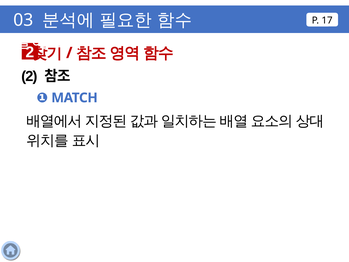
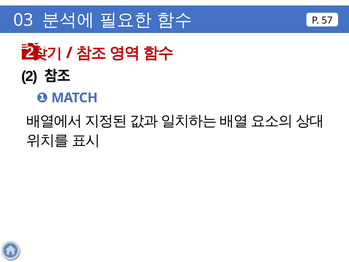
17: 17 -> 57
